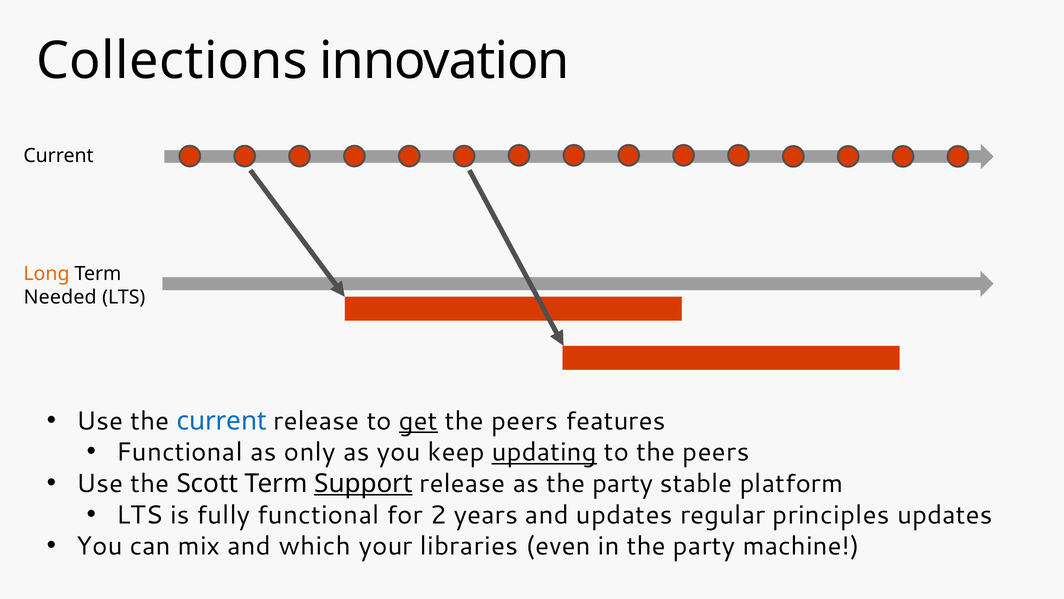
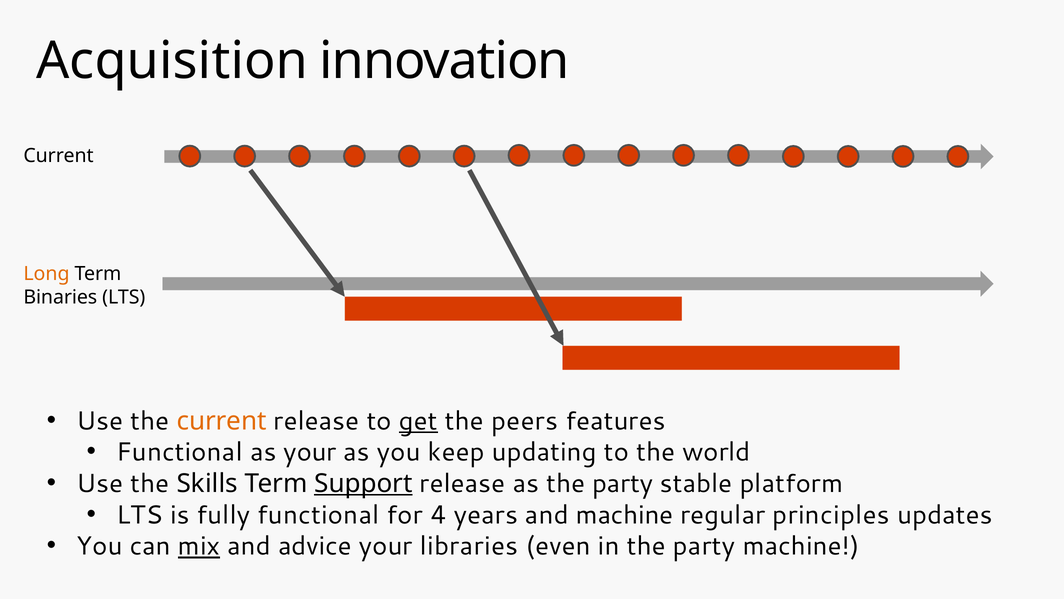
Collections: Collections -> Acquisition
Needed: Needed -> Binaries
current at (222, 421) colour: blue -> orange
as only: only -> your
updating underline: present -> none
to the peers: peers -> world
Scott: Scott -> Skills
2: 2 -> 4
and updates: updates -> machine
mix underline: none -> present
which: which -> advice
